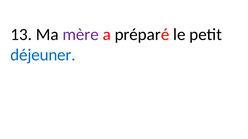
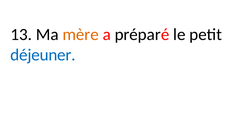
mère colour: purple -> orange
